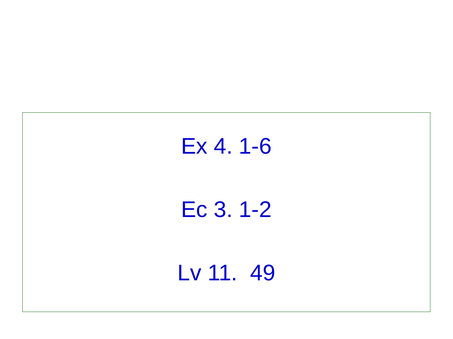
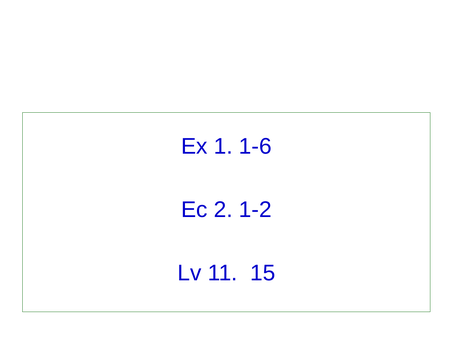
4: 4 -> 1
3: 3 -> 2
49: 49 -> 15
